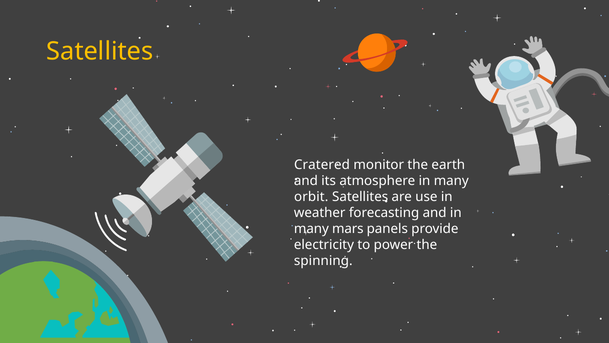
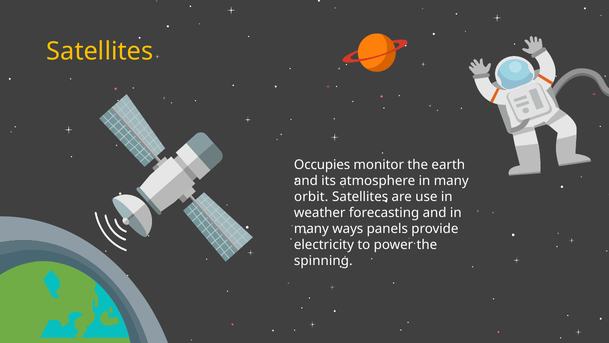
Cratered: Cratered -> Occupies
mars: mars -> ways
